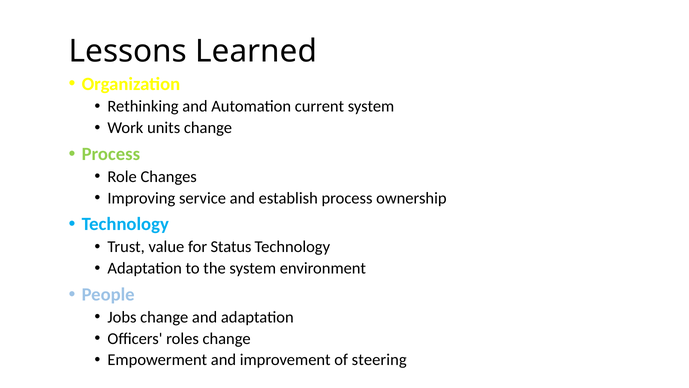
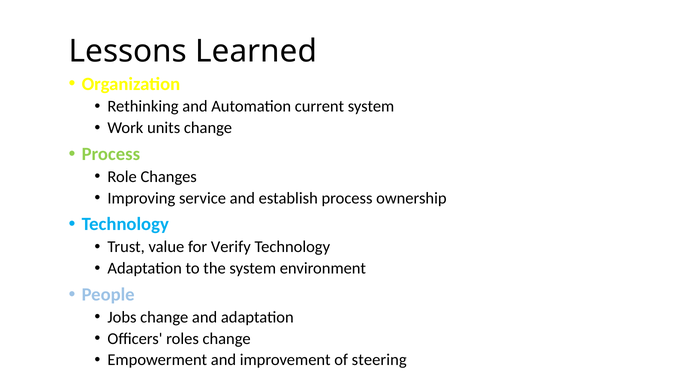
Status: Status -> Verify
